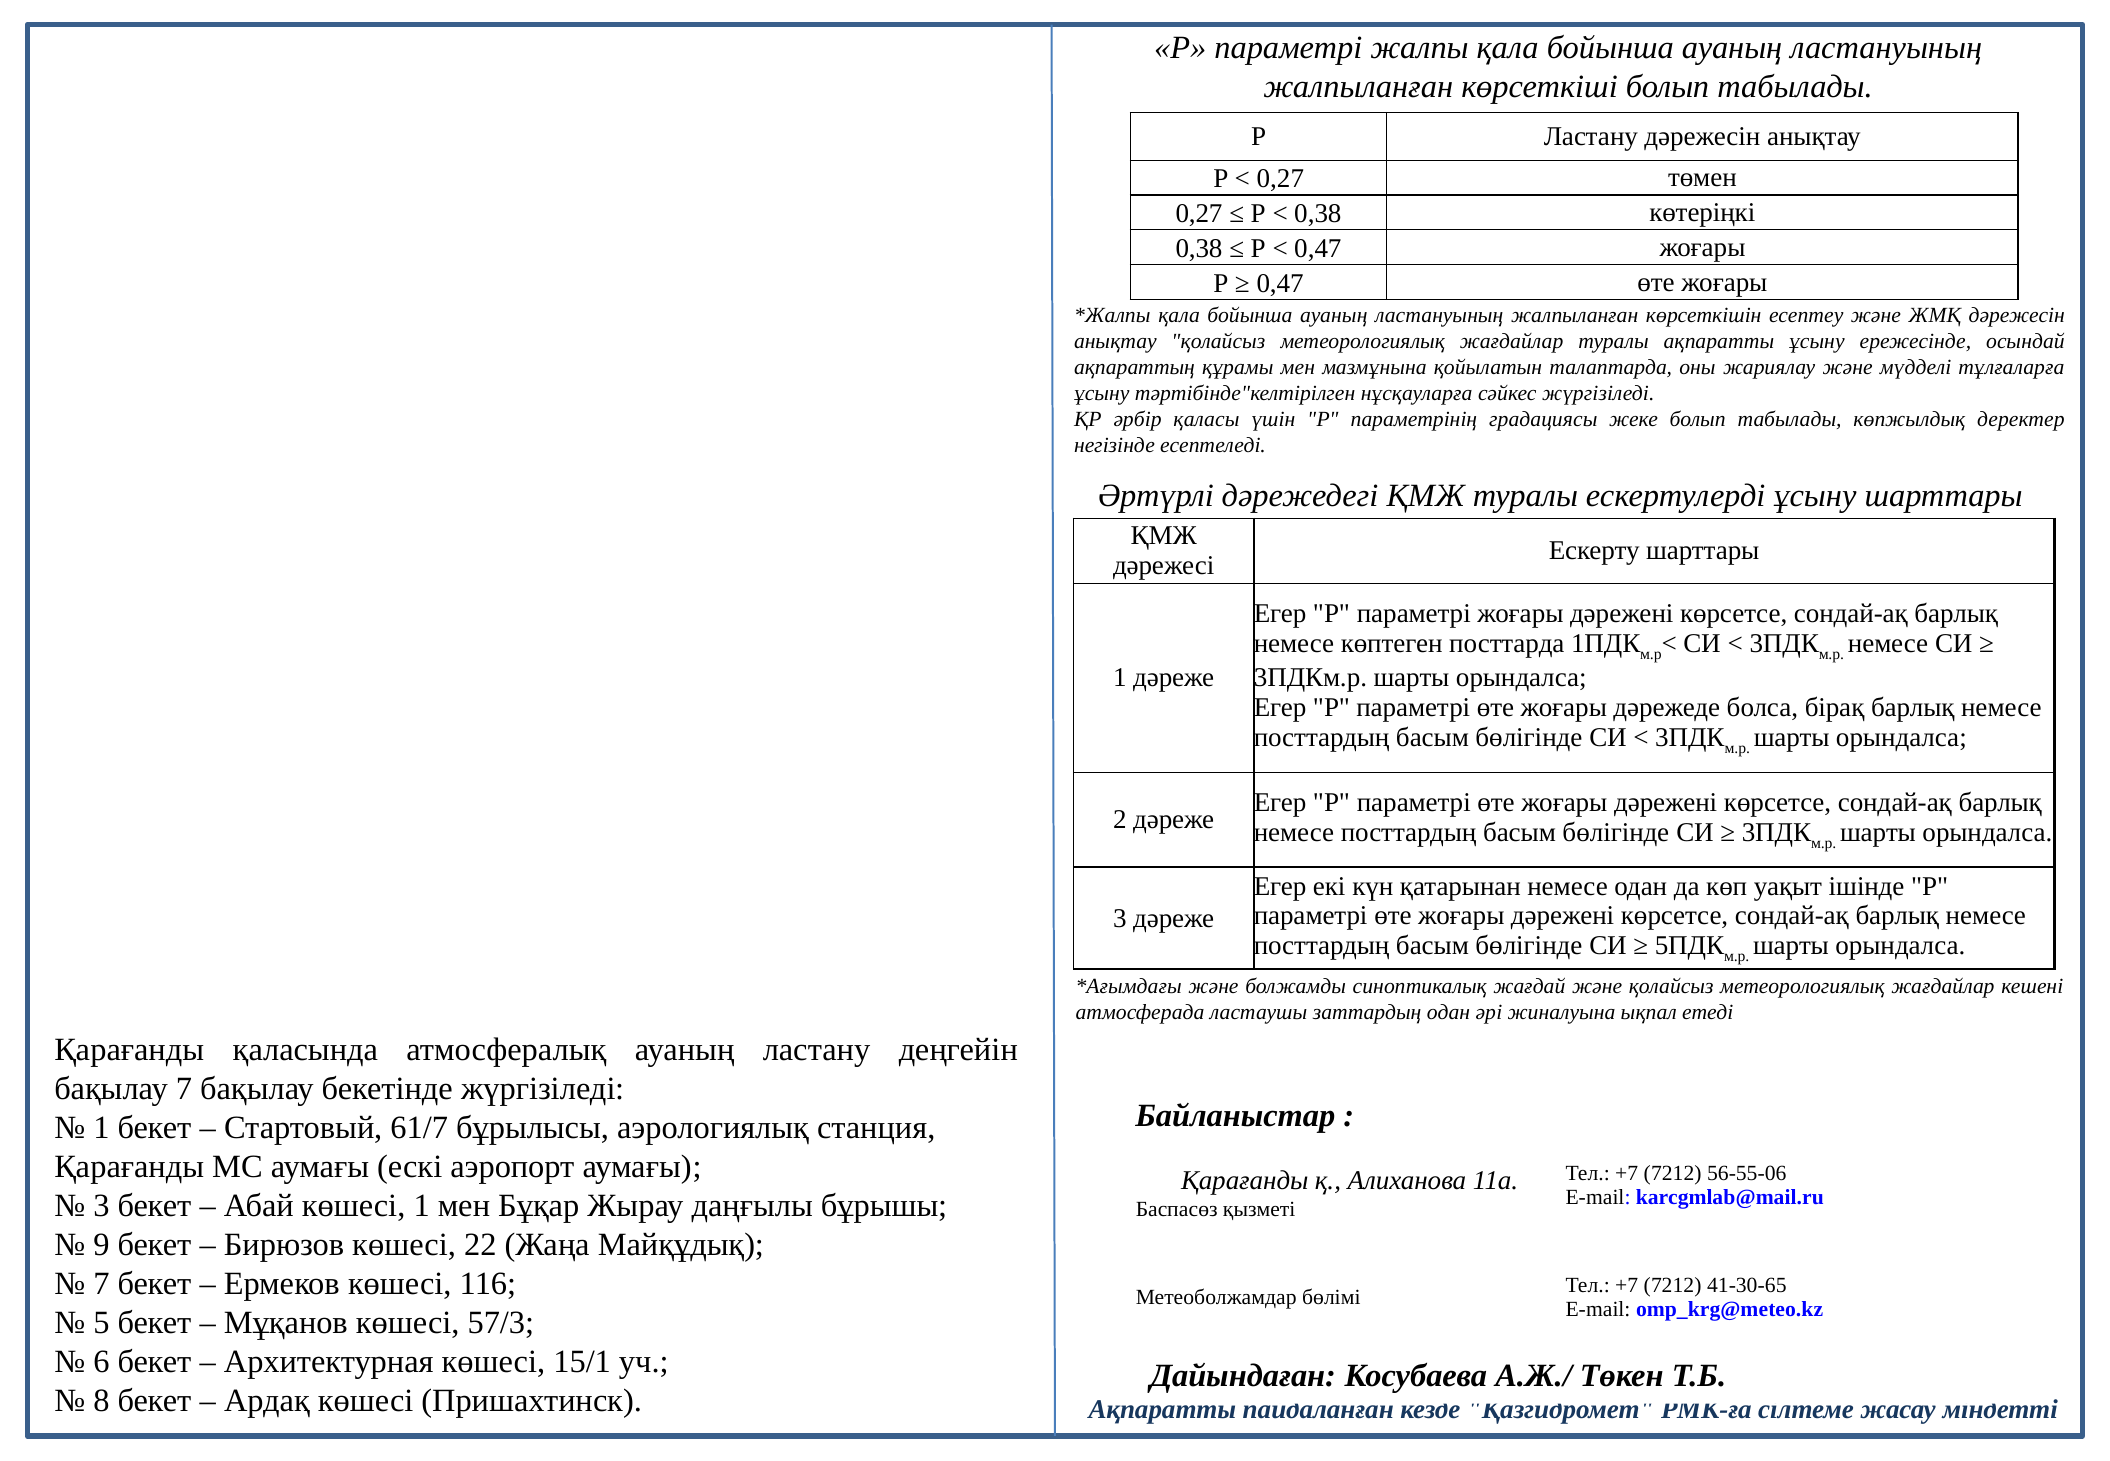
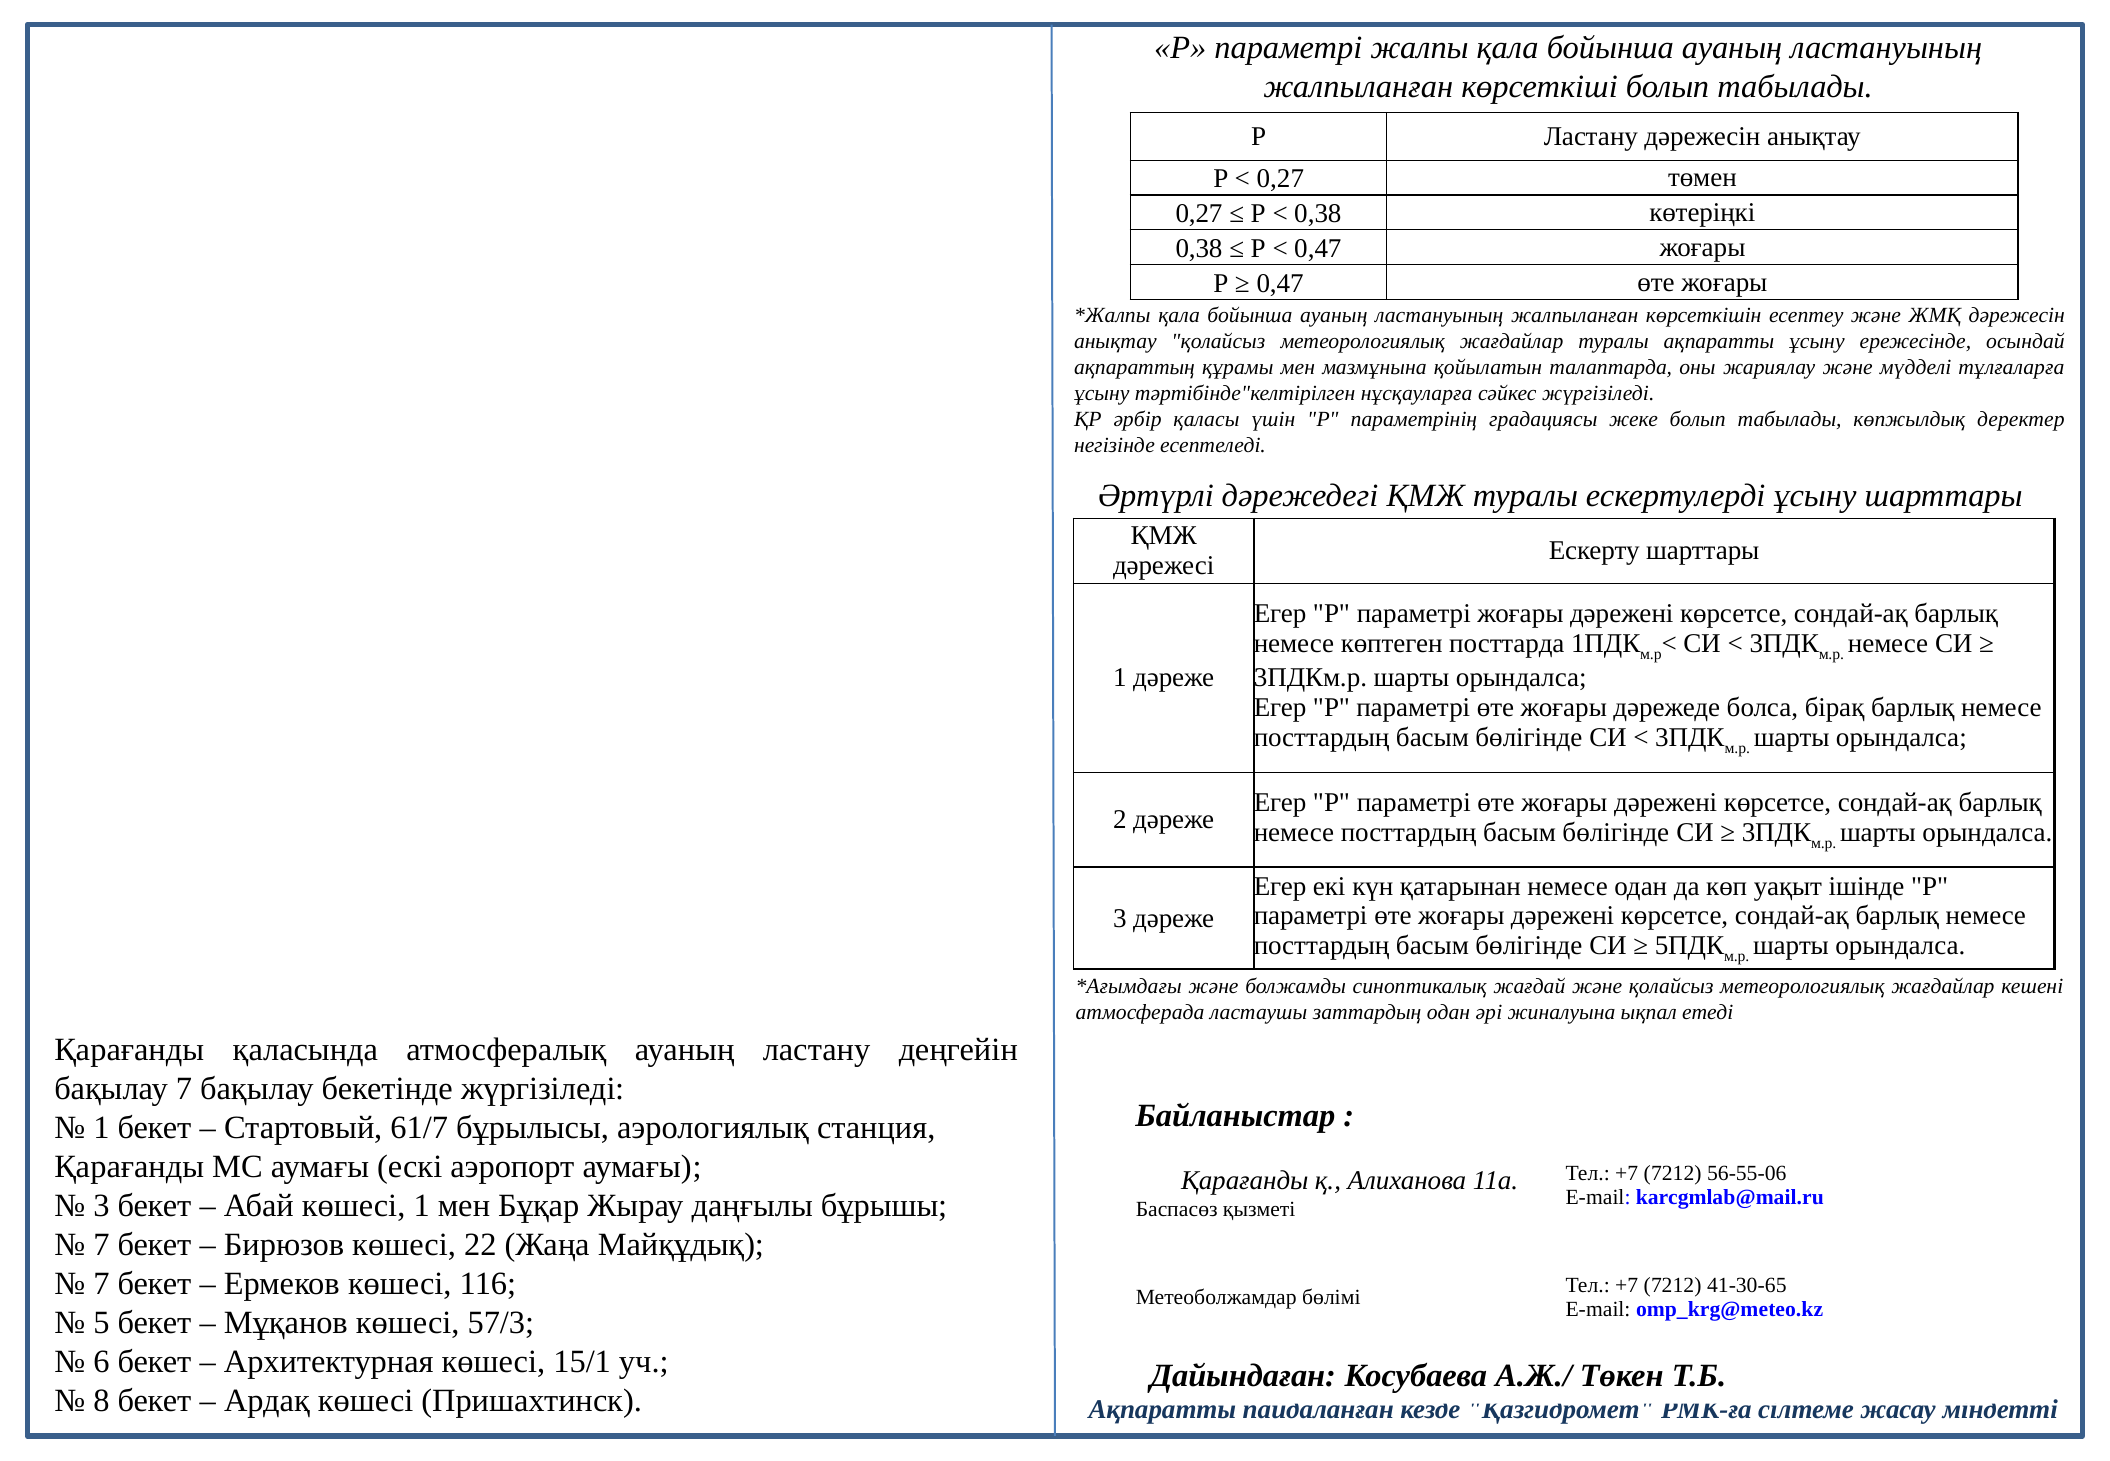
9 at (101, 1244): 9 -> 7
